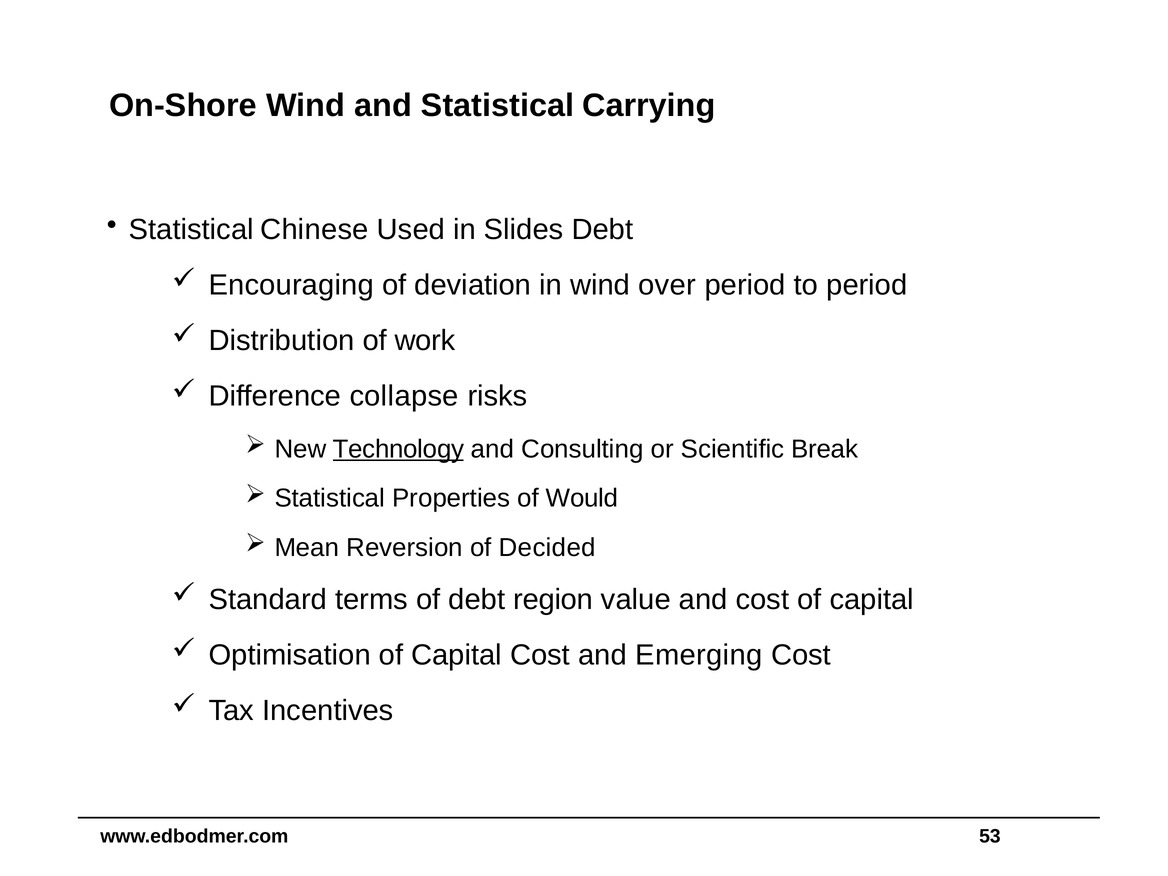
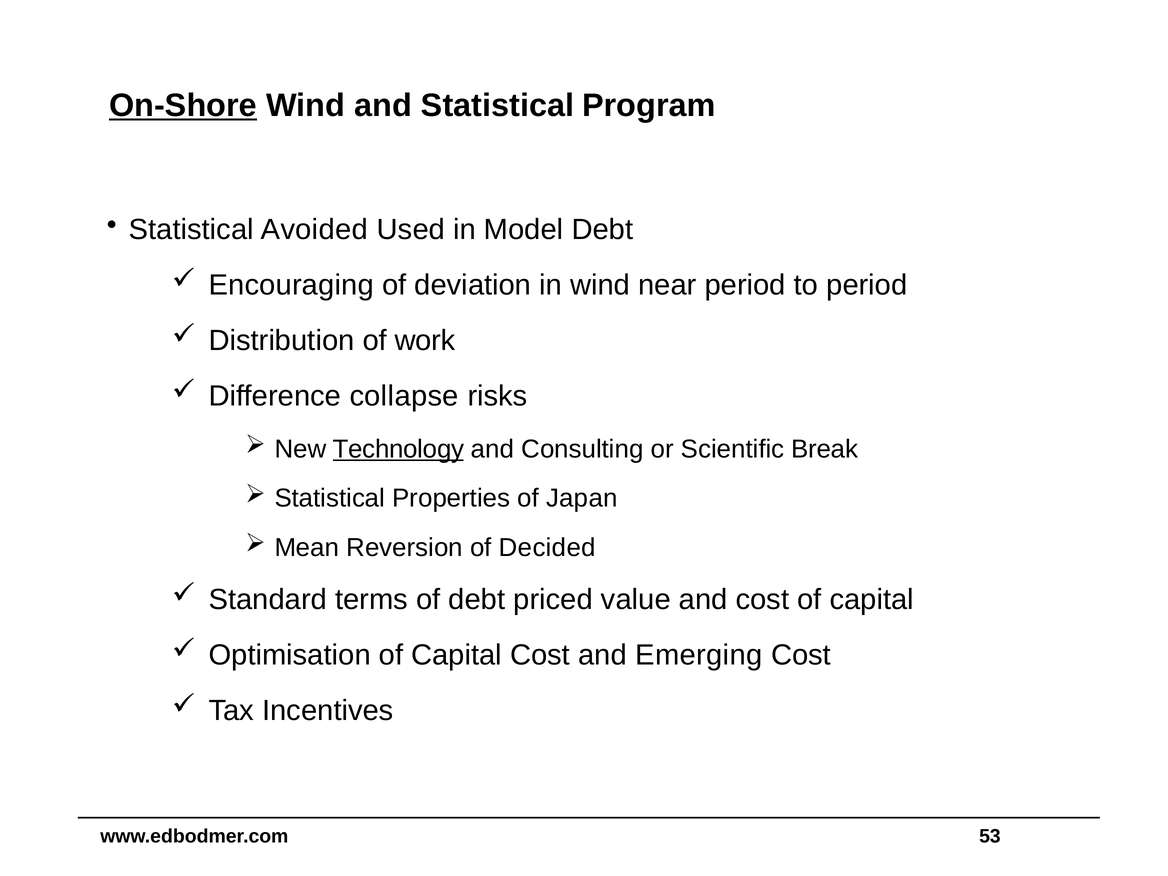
On-Shore underline: none -> present
Carrying: Carrying -> Program
Chinese: Chinese -> Avoided
Slides: Slides -> Model
over: over -> near
Would: Would -> Japan
region: region -> priced
